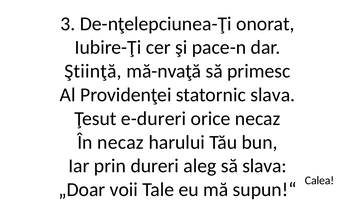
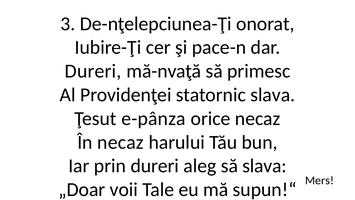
Ştiinţă at (93, 71): Ştiinţă -> Dureri
e-dureri: e-dureri -> e-pânza
Calea: Calea -> Mers
